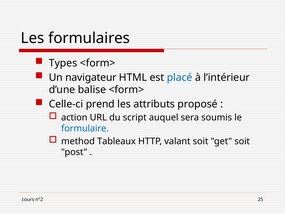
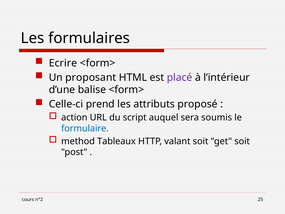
Types: Types -> Ecrire
navigateur: navigateur -> proposant
placé colour: blue -> purple
